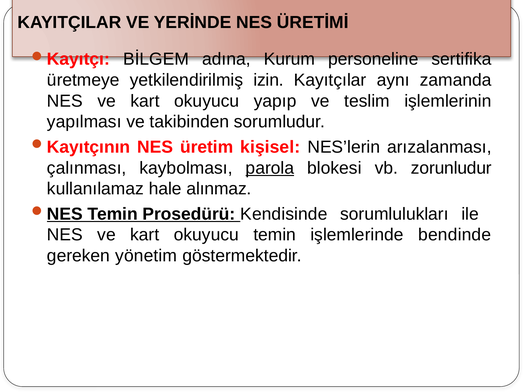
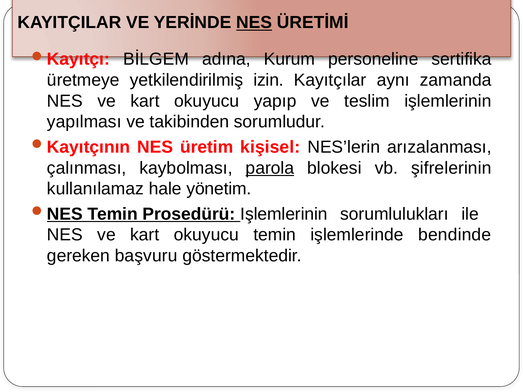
NES at (254, 23) underline: none -> present
zorunludur: zorunludur -> şifrelerinin
alınmaz: alınmaz -> yönetim
Prosedürü Kendisinde: Kendisinde -> Işlemlerinin
yönetim: yönetim -> başvuru
